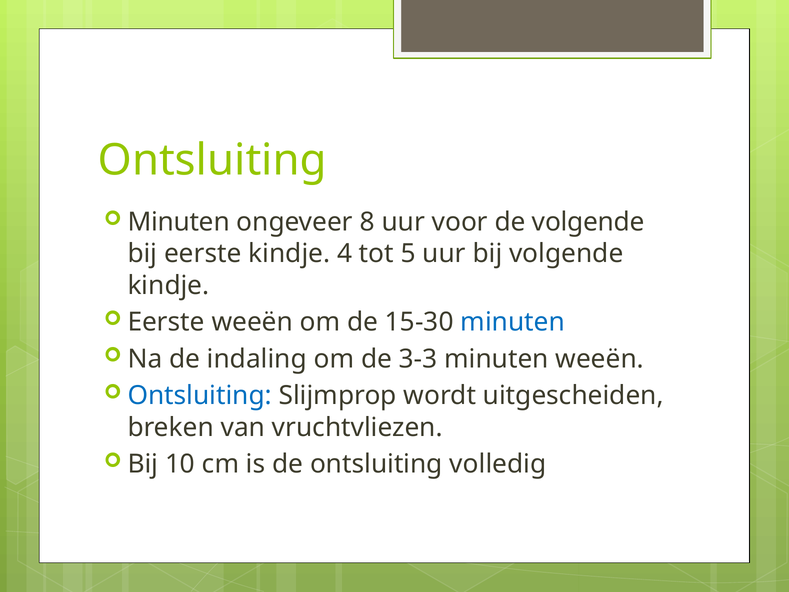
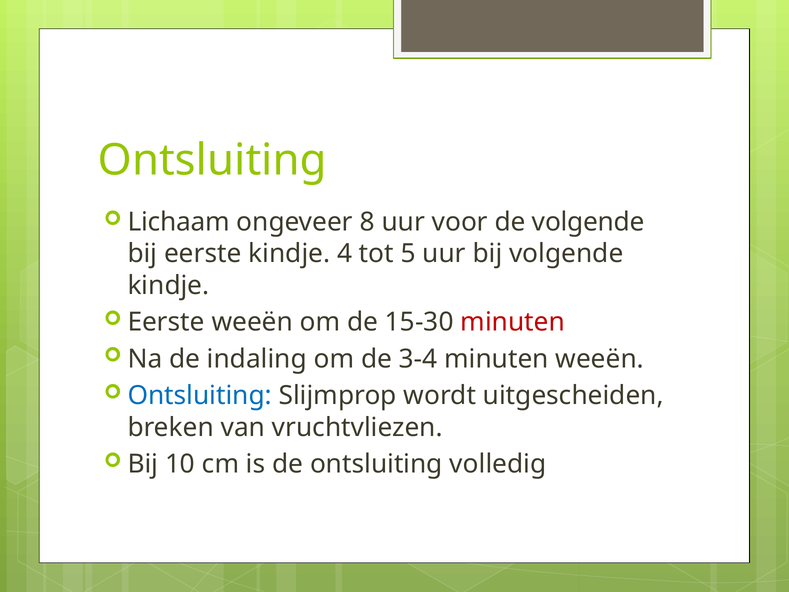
Minuten at (179, 222): Minuten -> Lichaam
minuten at (513, 322) colour: blue -> red
3-3: 3-3 -> 3-4
